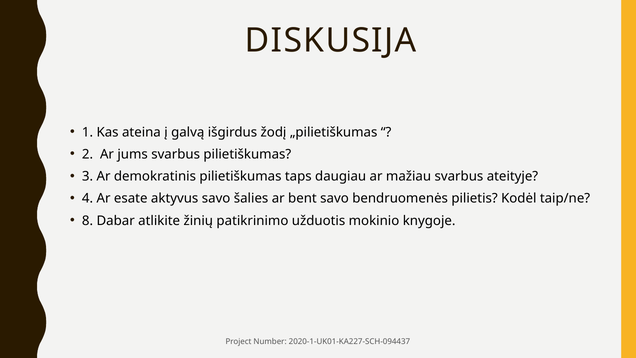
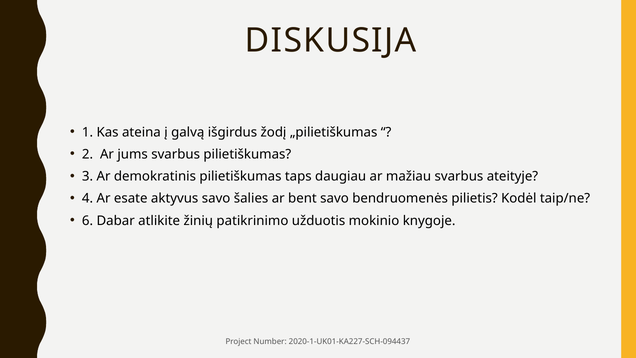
8: 8 -> 6
